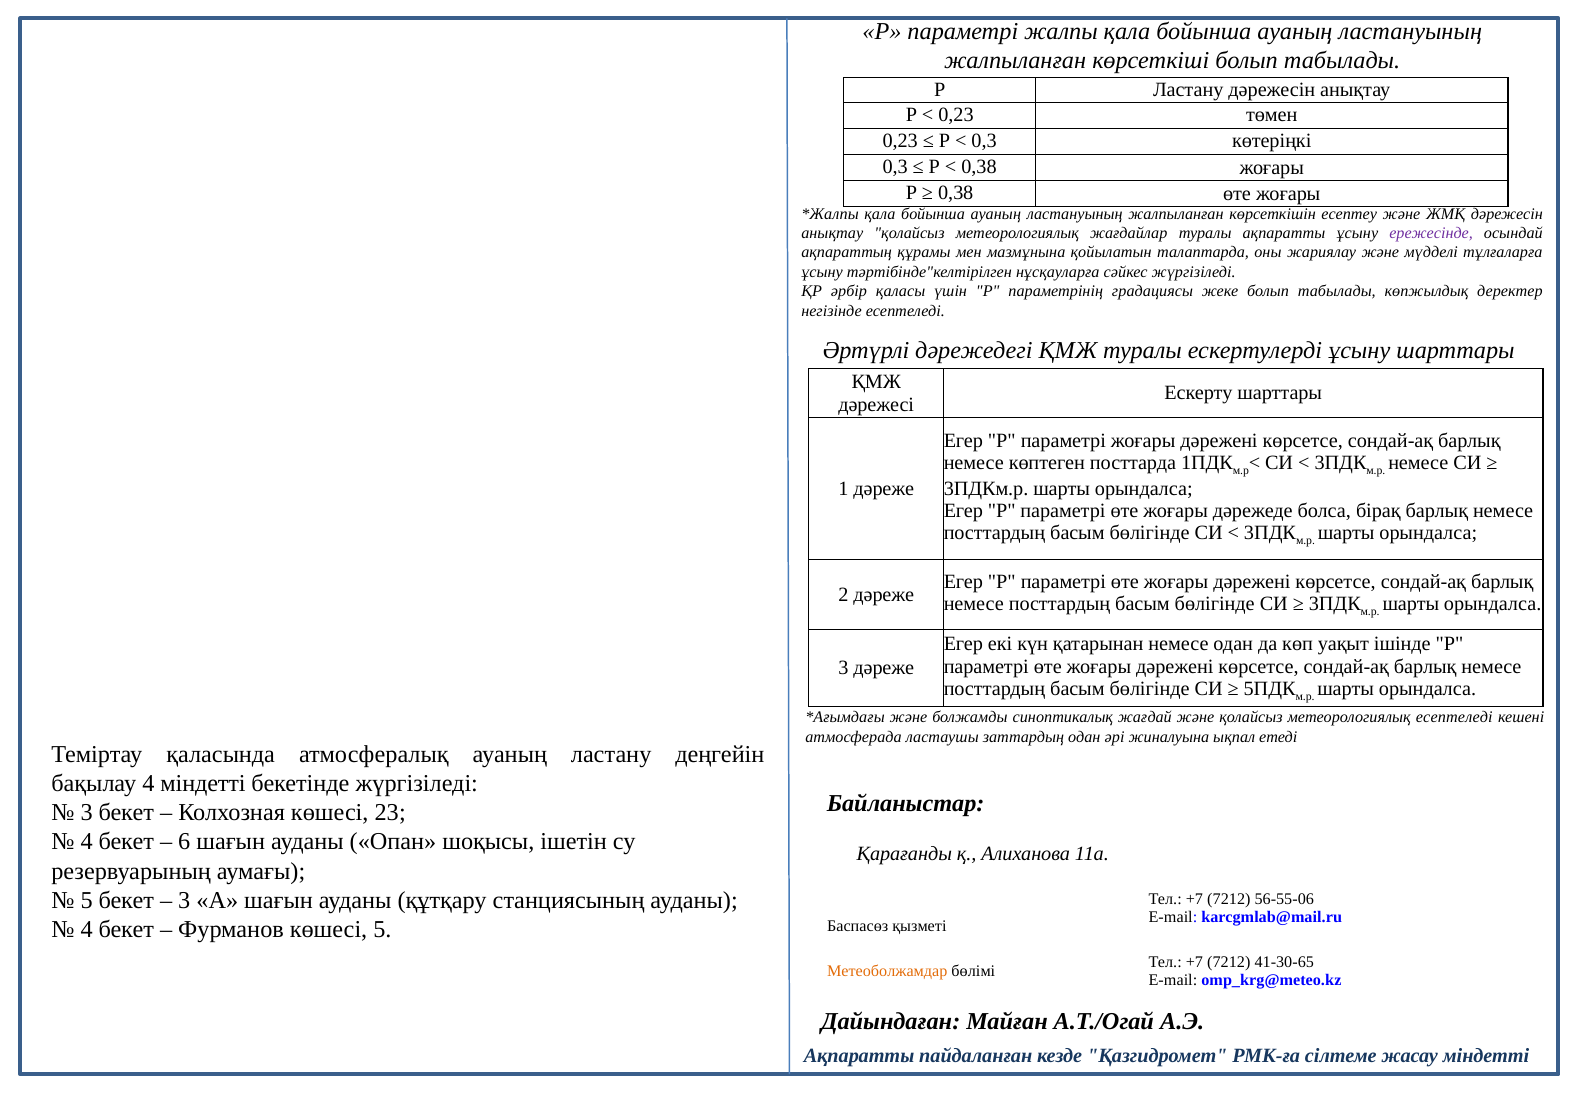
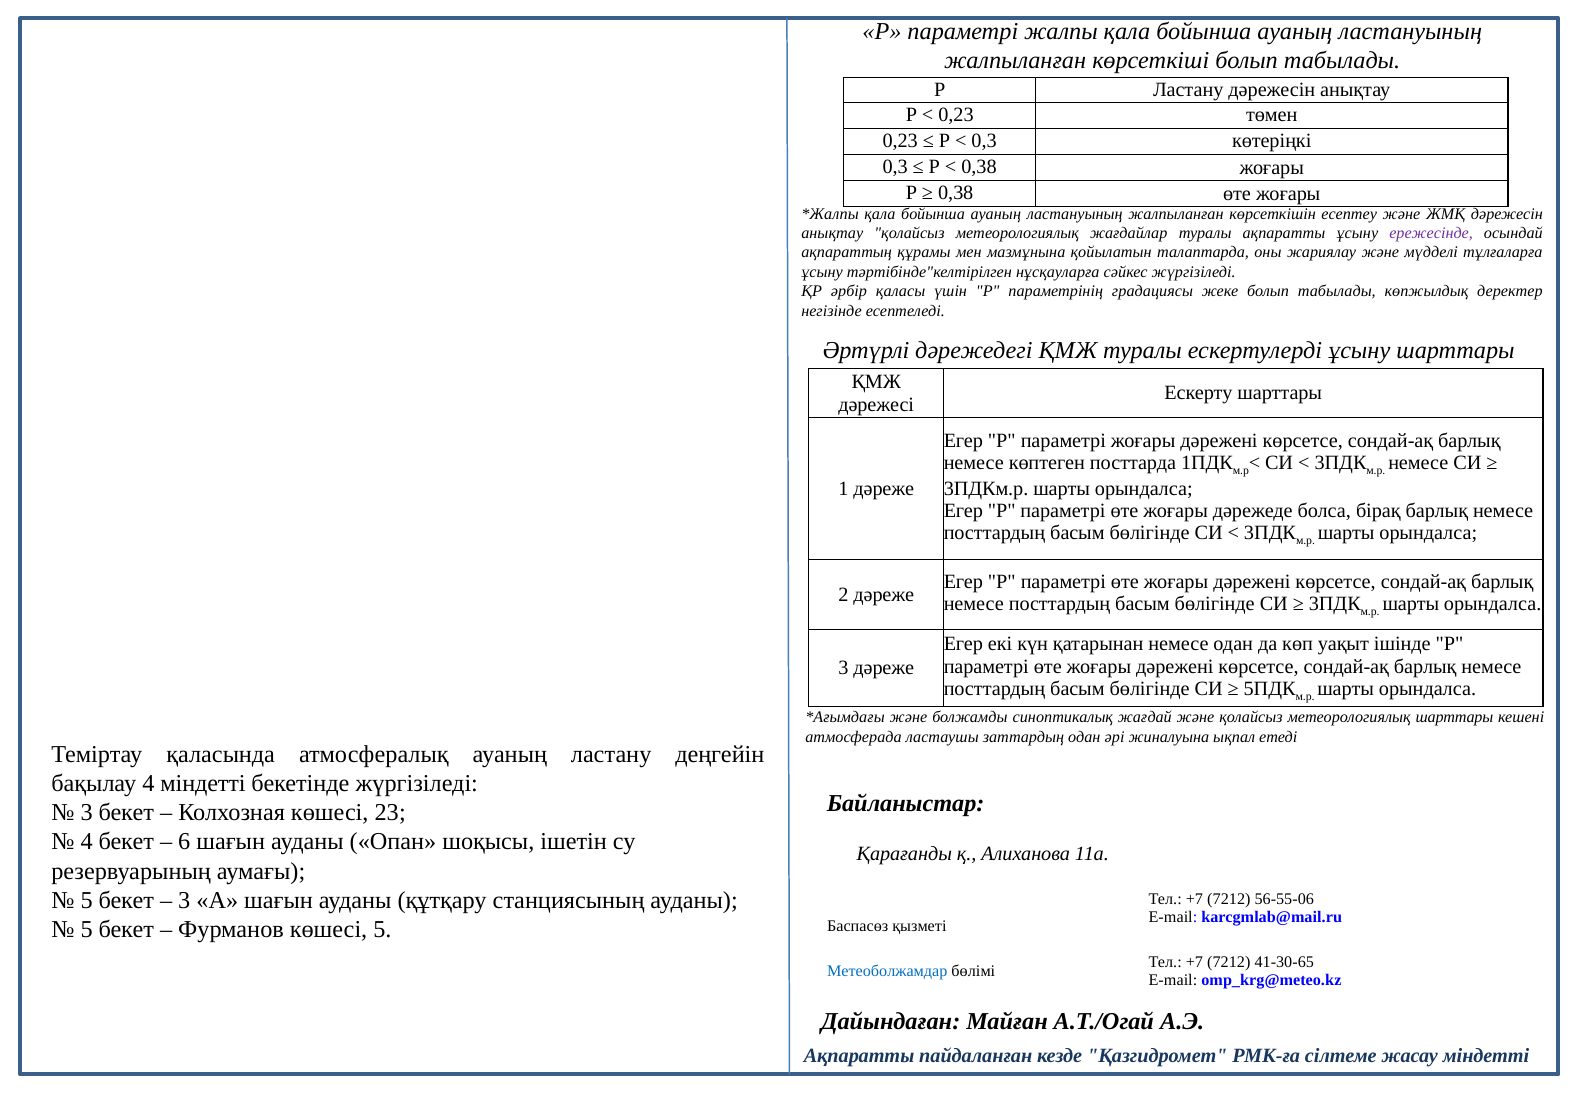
метеорологиялық есептеледі: есептеледі -> шарттары
4 at (87, 930): 4 -> 5
Метеоболжамдар colour: orange -> blue
